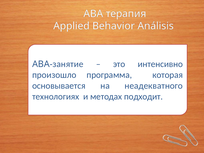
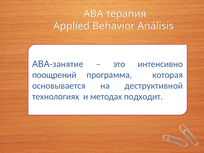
произошло: произошло -> поощрений
неадекватного: неадекватного -> деструктивной
